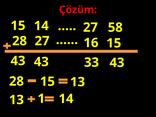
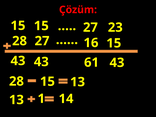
15 14: 14 -> 15
58: 58 -> 23
33: 33 -> 61
